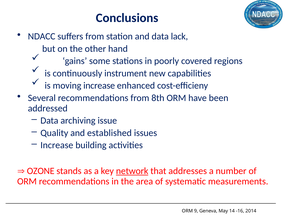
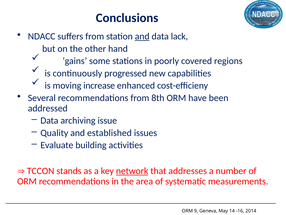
and at (142, 36) underline: none -> present
instrument: instrument -> progressed
Increase at (57, 145): Increase -> Evaluate
OZONE: OZONE -> TCCON
